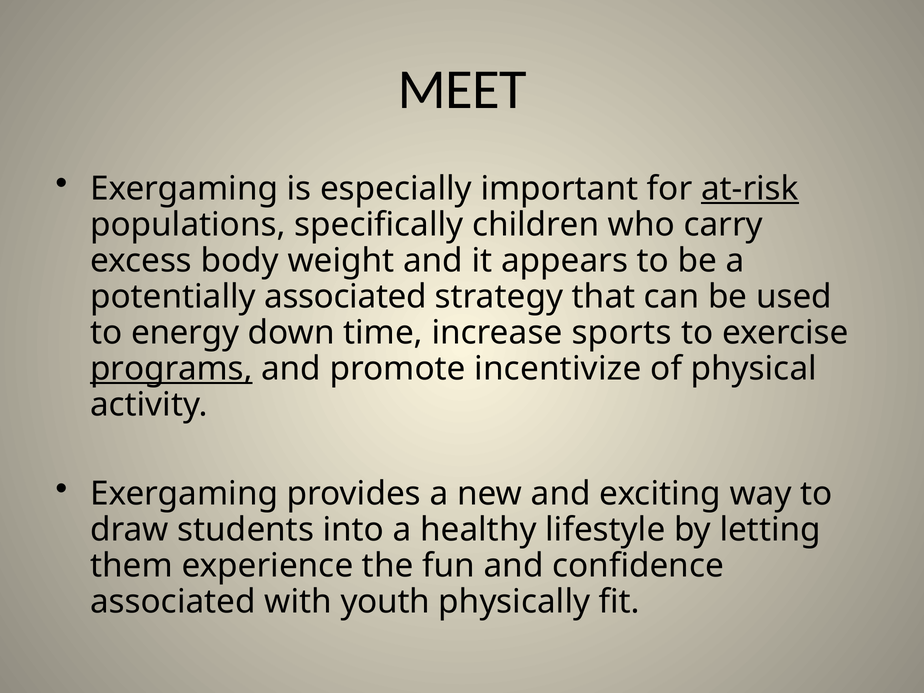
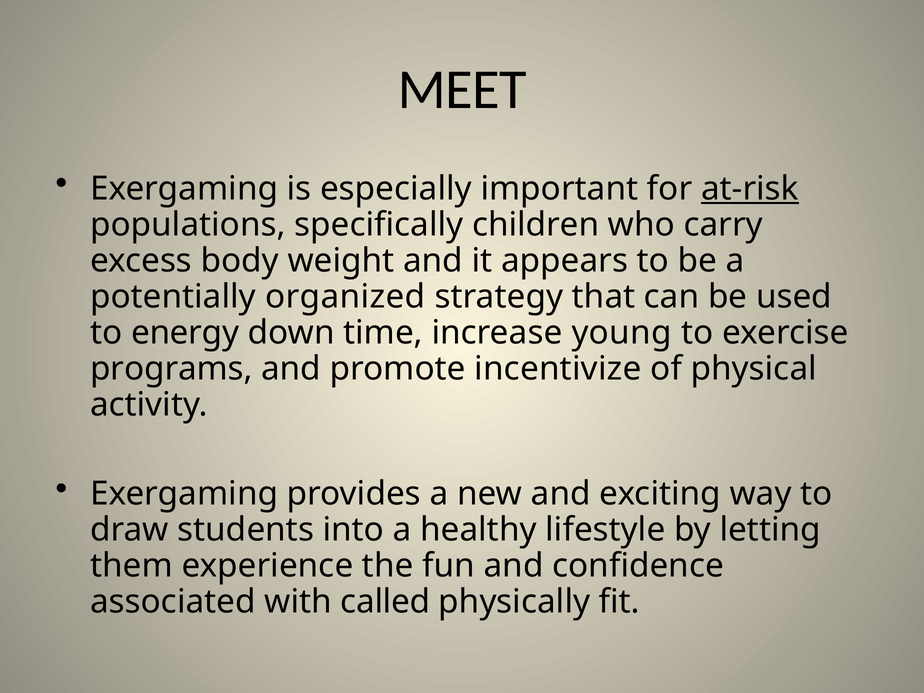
potentially associated: associated -> organized
sports: sports -> young
programs underline: present -> none
youth: youth -> called
